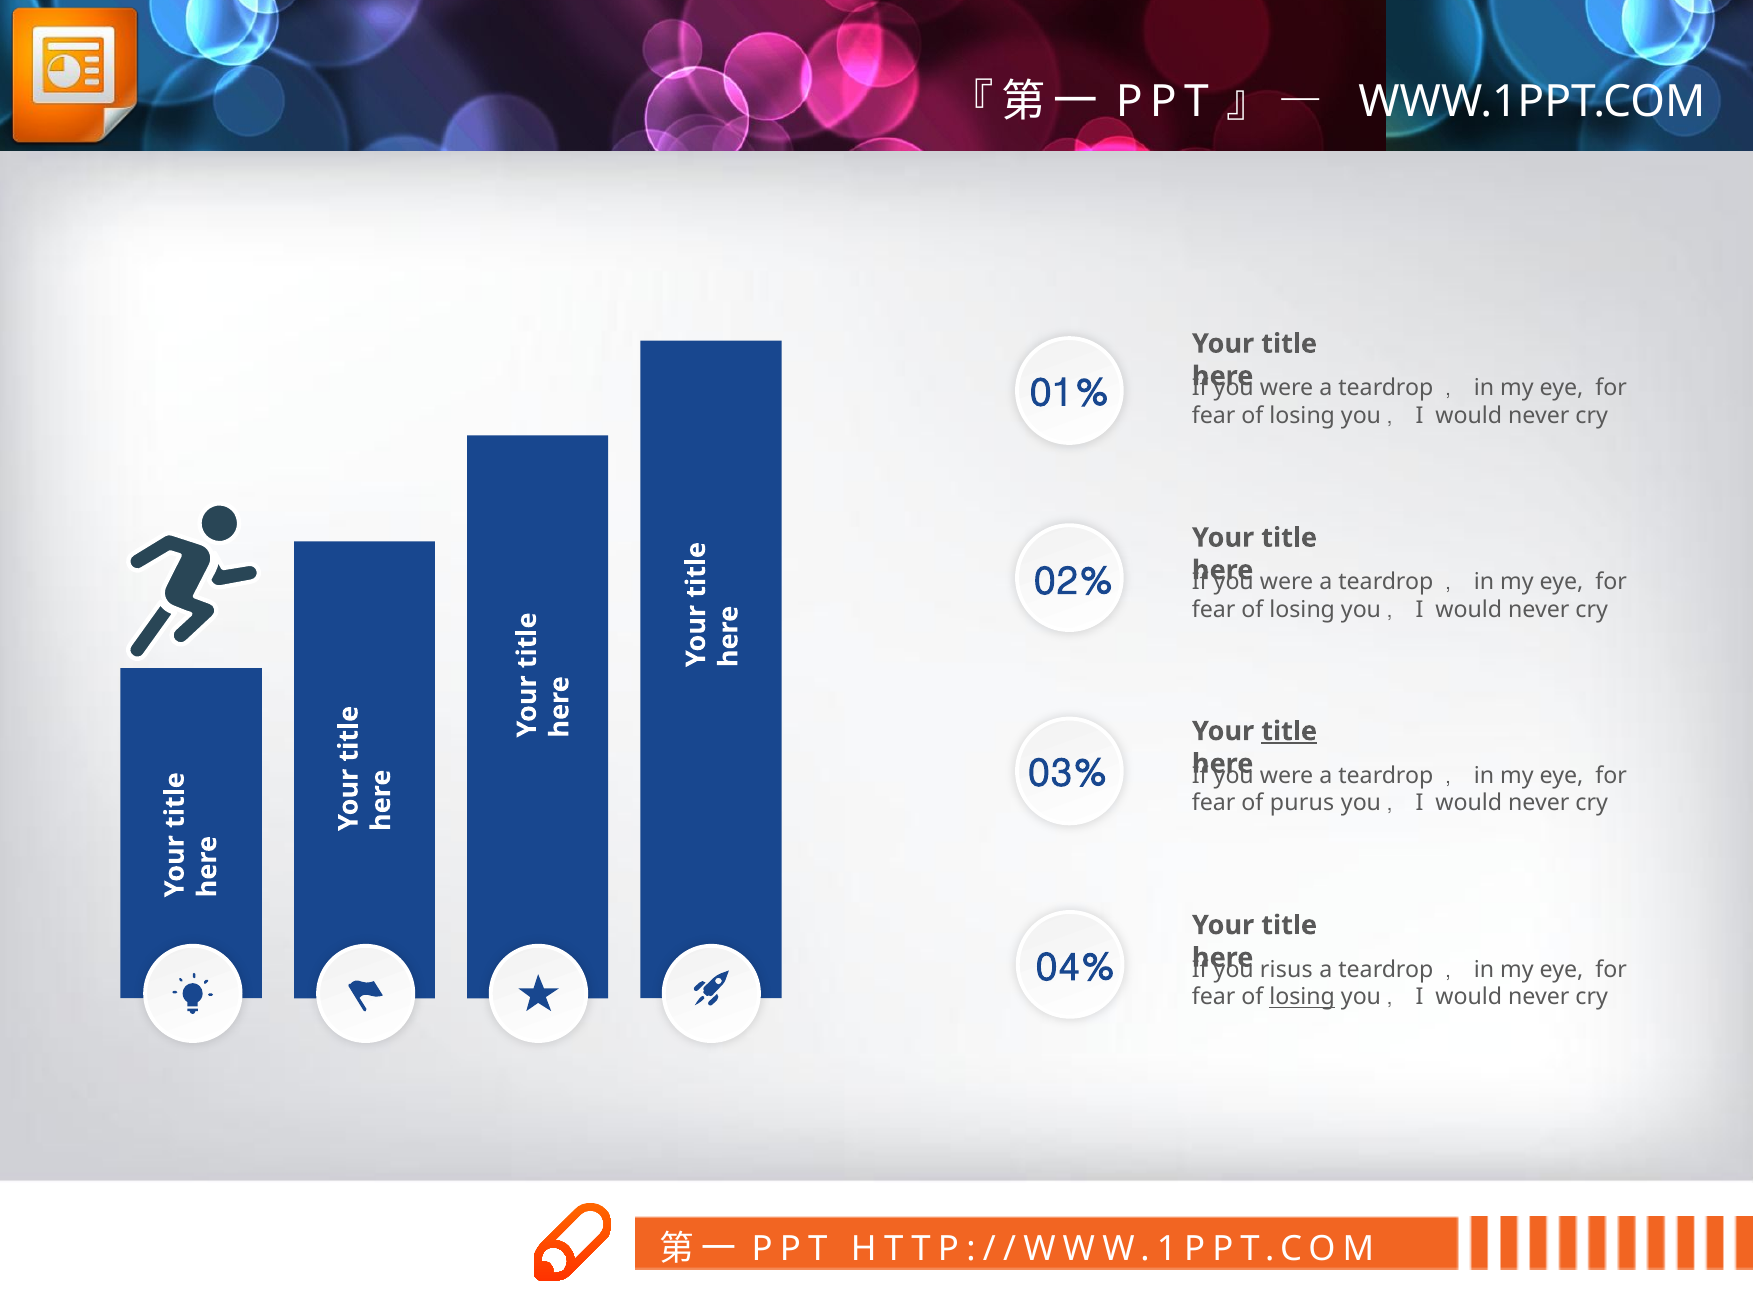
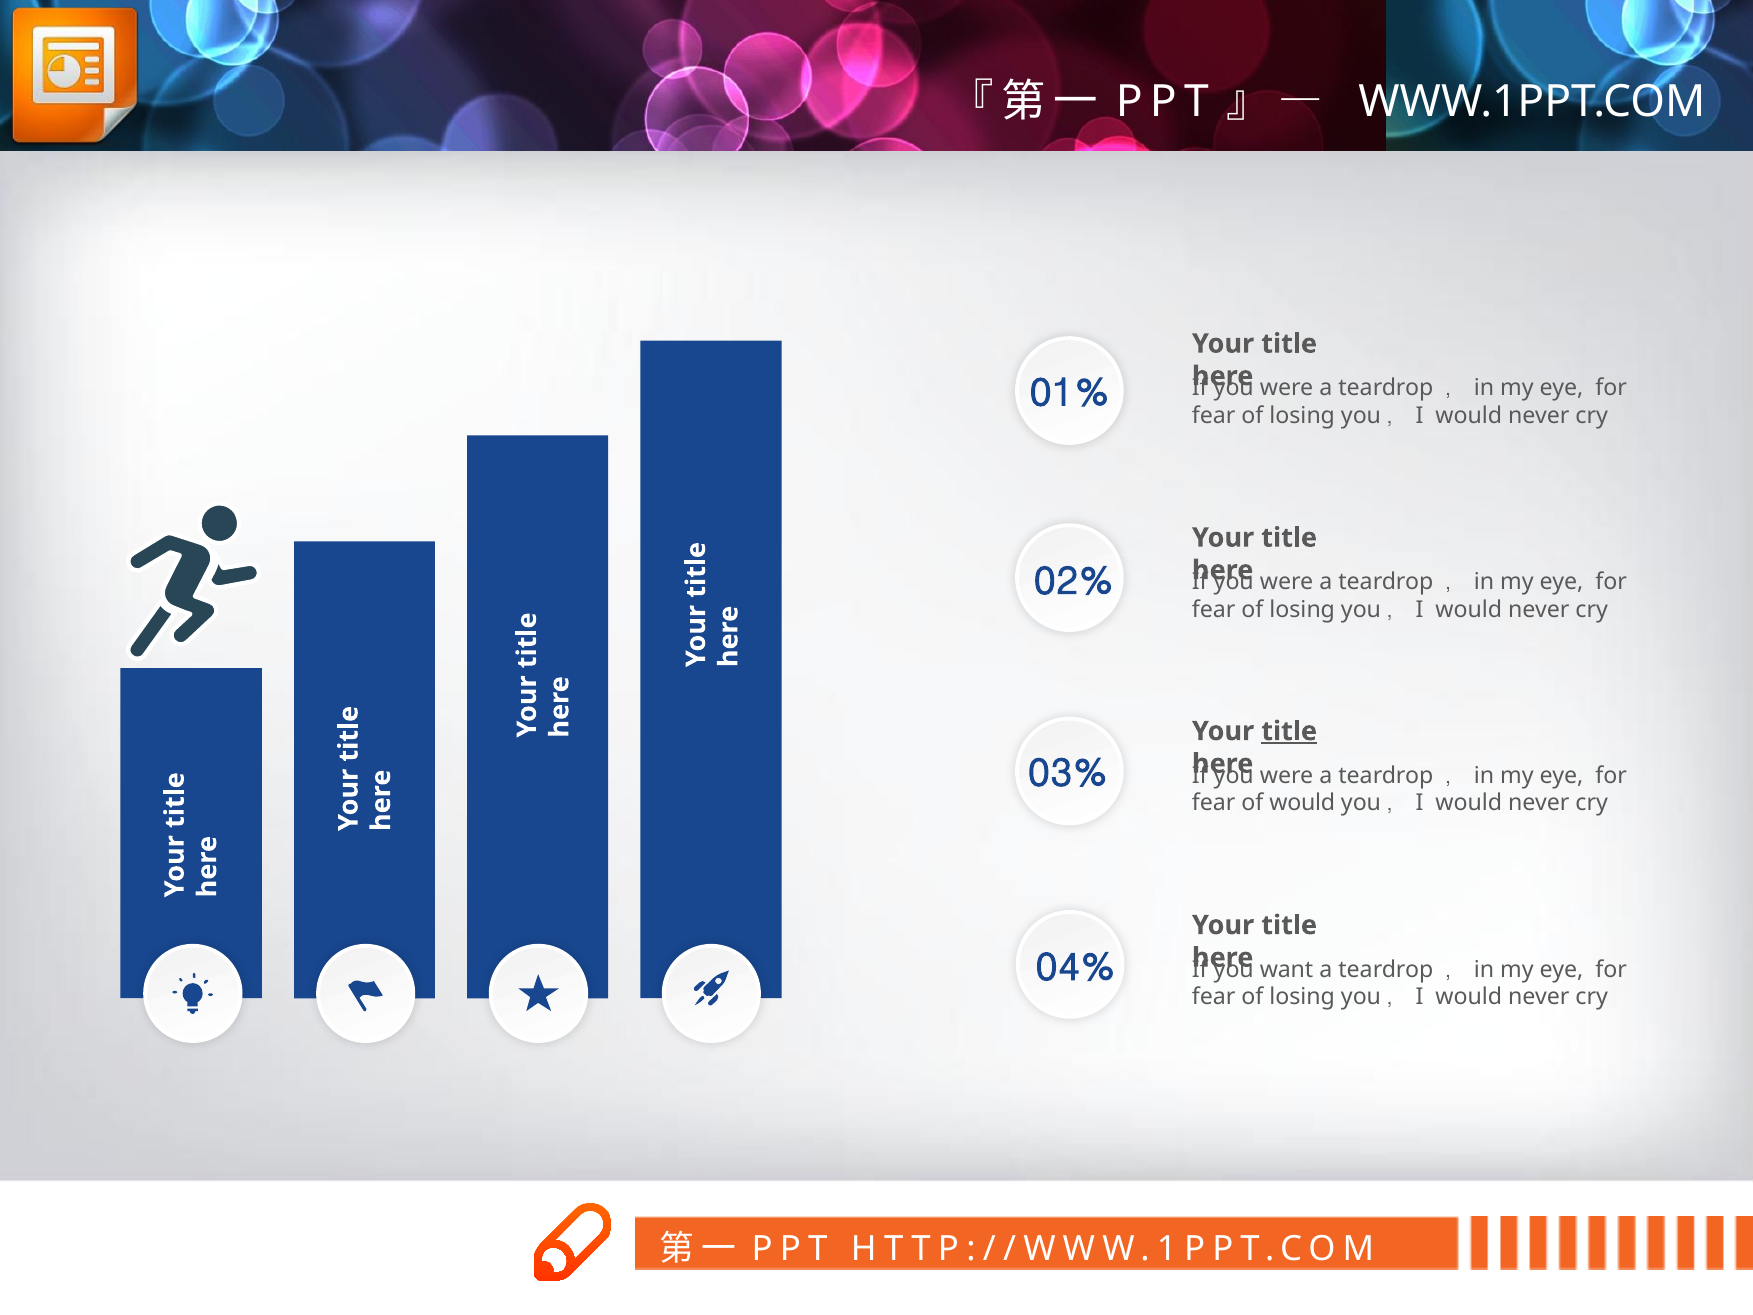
of purus: purus -> would
risus: risus -> want
losing at (1302, 997) underline: present -> none
